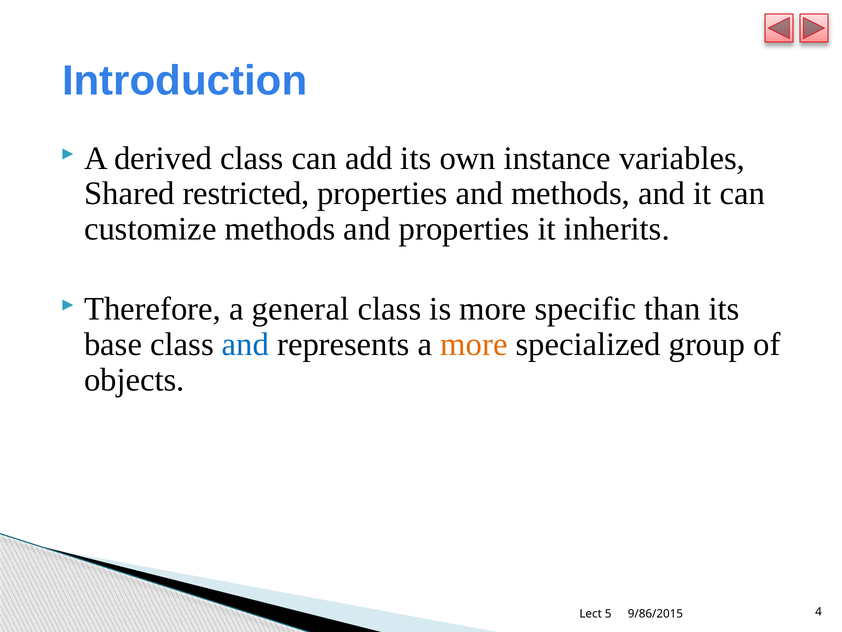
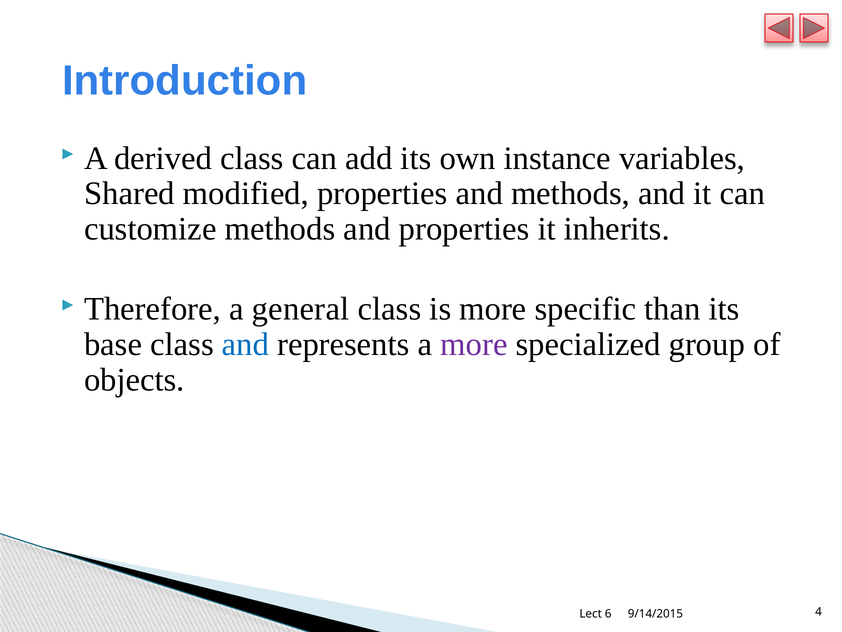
restricted: restricted -> modified
more at (474, 344) colour: orange -> purple
5: 5 -> 6
9/86/2015: 9/86/2015 -> 9/14/2015
